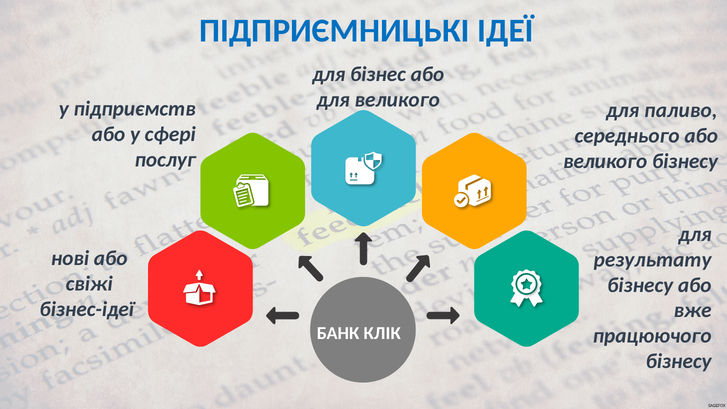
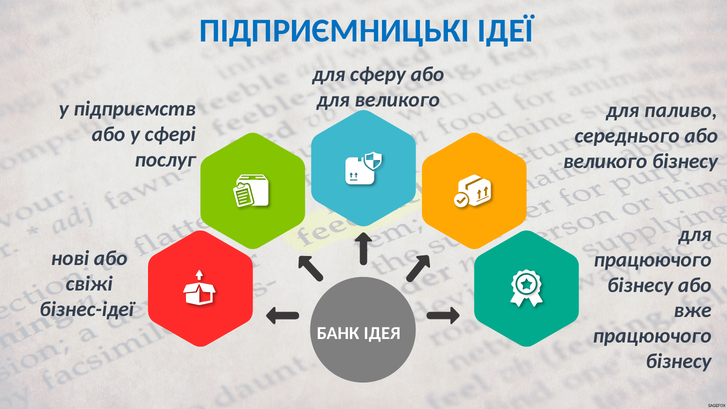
бізнес: бізнес -> сферу
результату at (653, 260): результату -> працюючого
КЛІК: КЛІК -> ІДЕЯ
